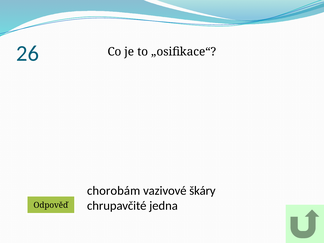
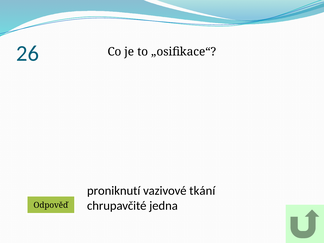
chorobám: chorobám -> proniknutí
škáry: škáry -> tkání
